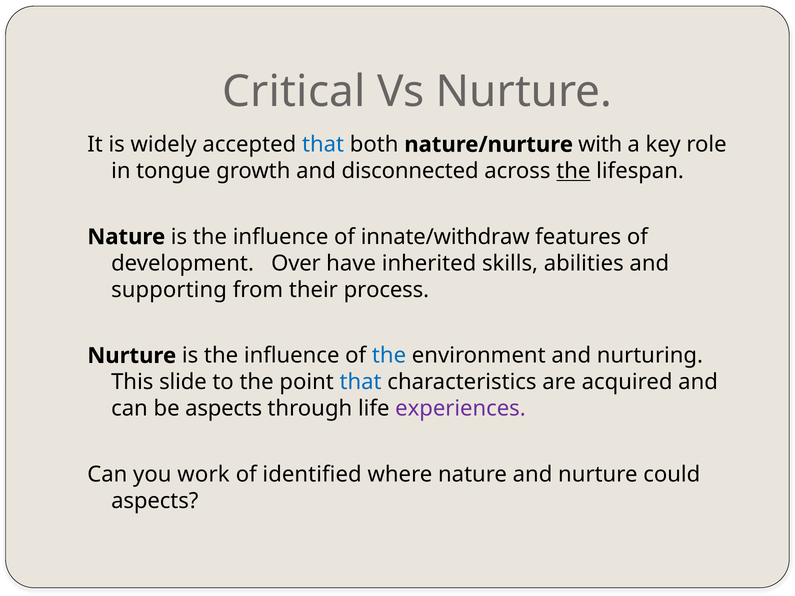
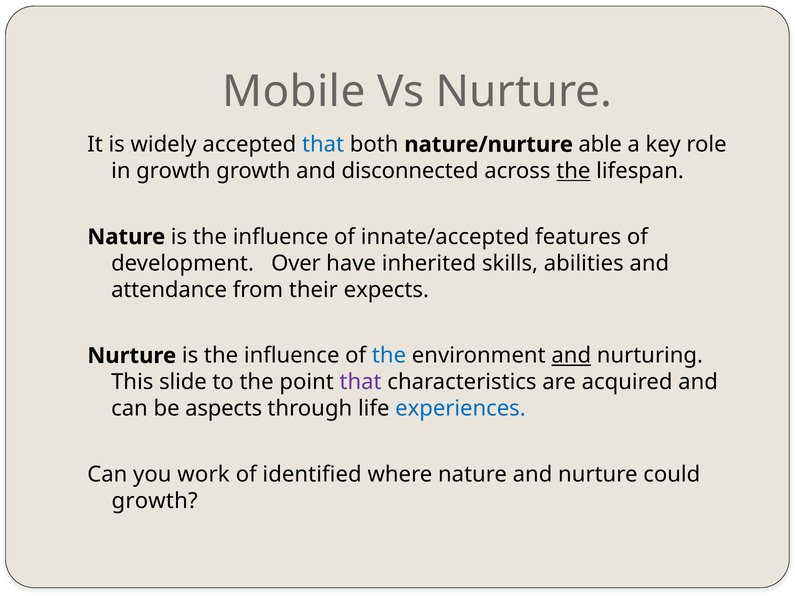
Critical: Critical -> Mobile
with: with -> able
in tongue: tongue -> growth
innate/withdraw: innate/withdraw -> innate/accepted
supporting: supporting -> attendance
process: process -> expects
and at (571, 356) underline: none -> present
that at (361, 382) colour: blue -> purple
experiences colour: purple -> blue
aspects at (155, 501): aspects -> growth
